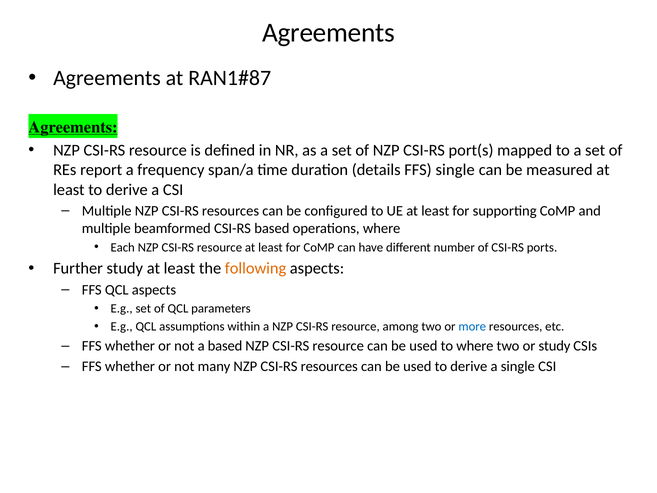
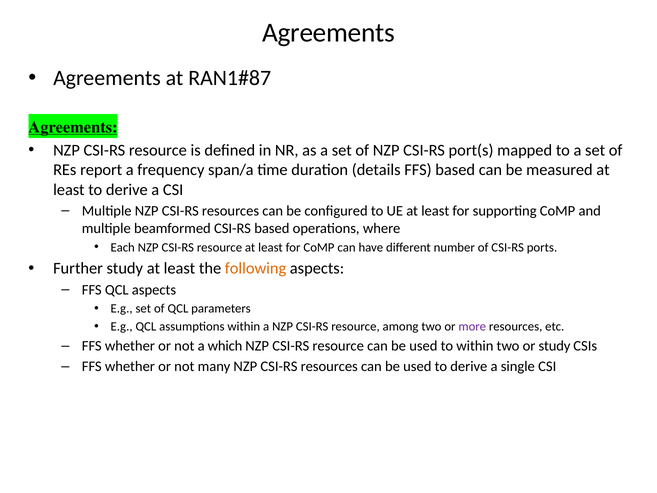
FFS single: single -> based
more colour: blue -> purple
a based: based -> which
to where: where -> within
